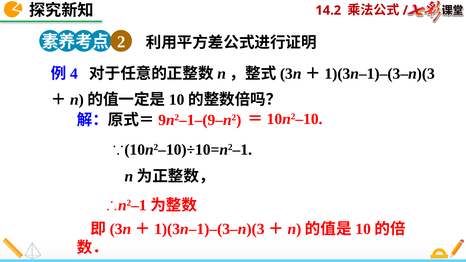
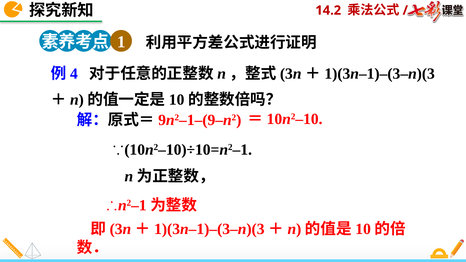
2: 2 -> 1
